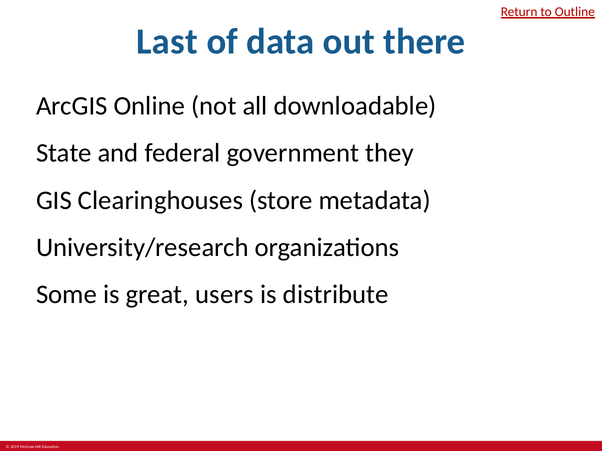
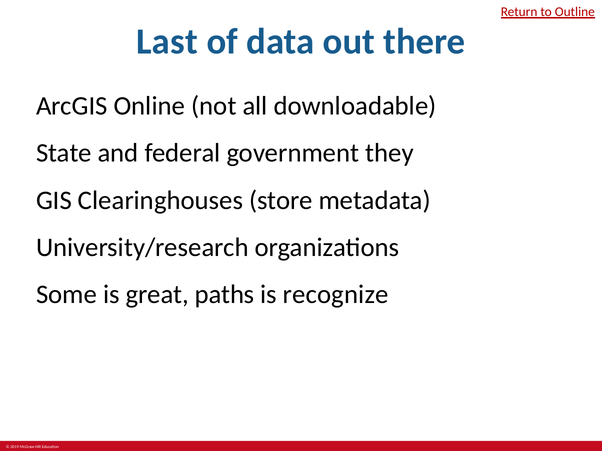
users: users -> paths
distribute: distribute -> recognize
